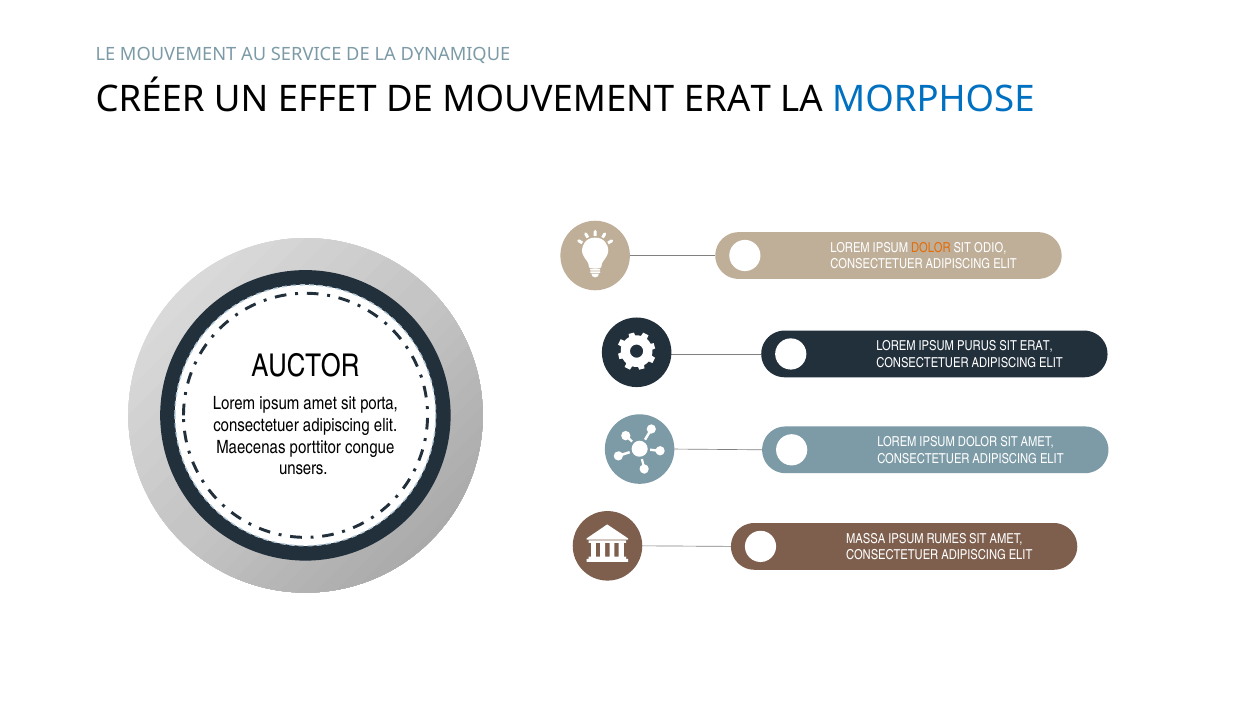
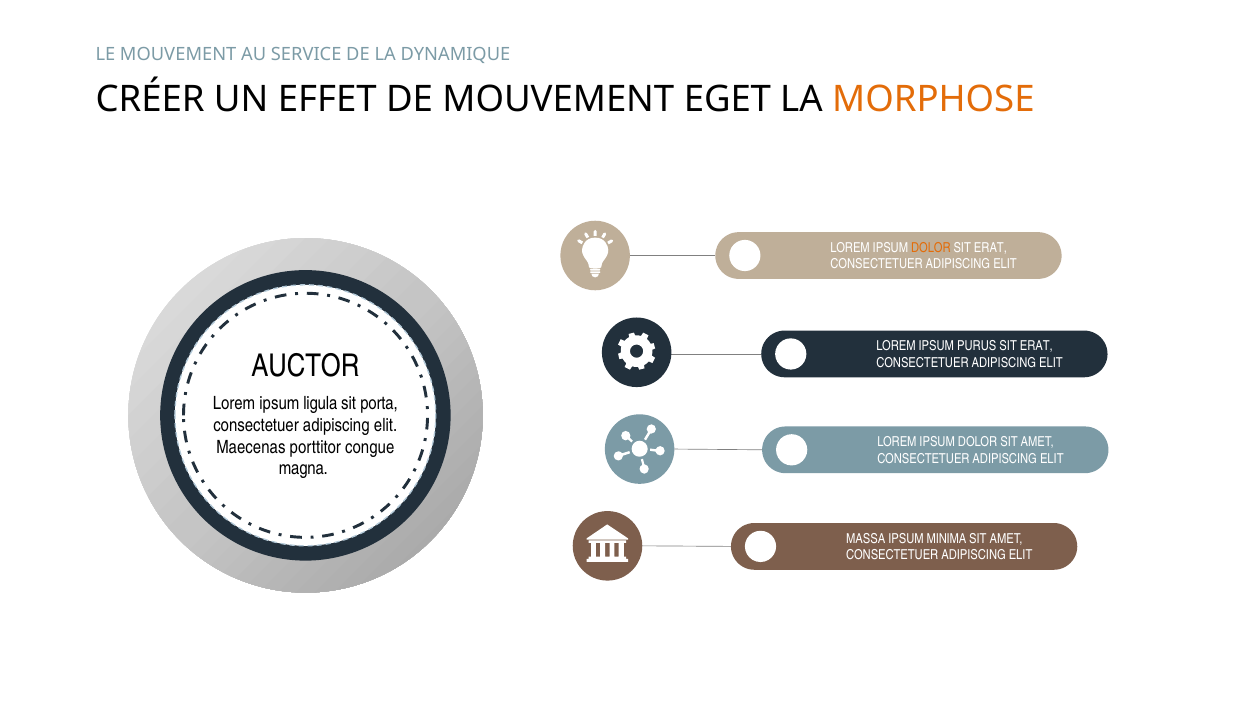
ERAT at (727, 100): ERAT -> EGET
MORPHOSE colour: blue -> orange
ODIO at (990, 248): ODIO -> ERAT
ipsum amet: amet -> ligula
unsers: unsers -> magna
RUMES: RUMES -> MINIMA
